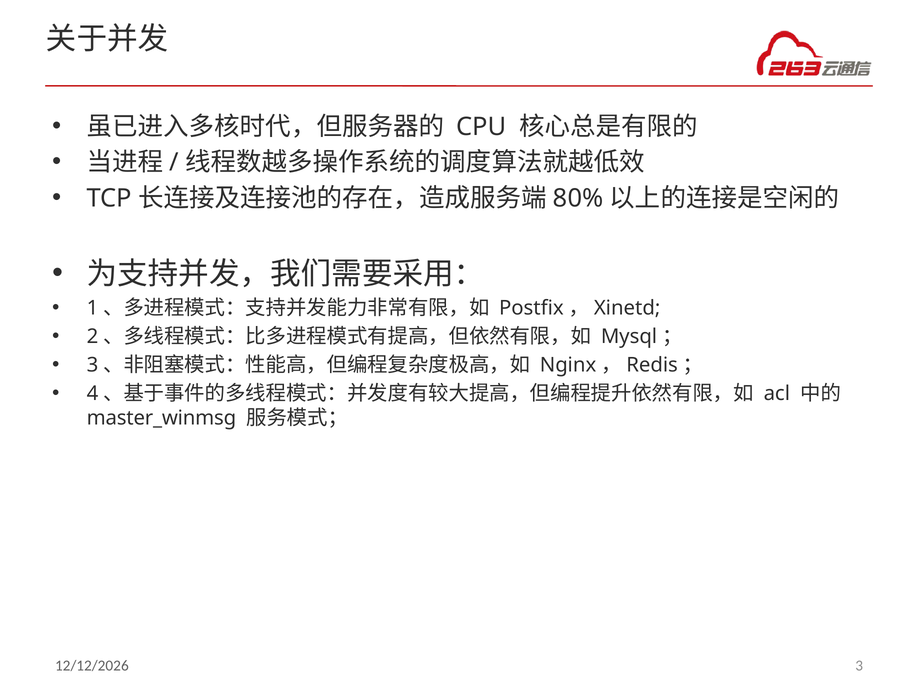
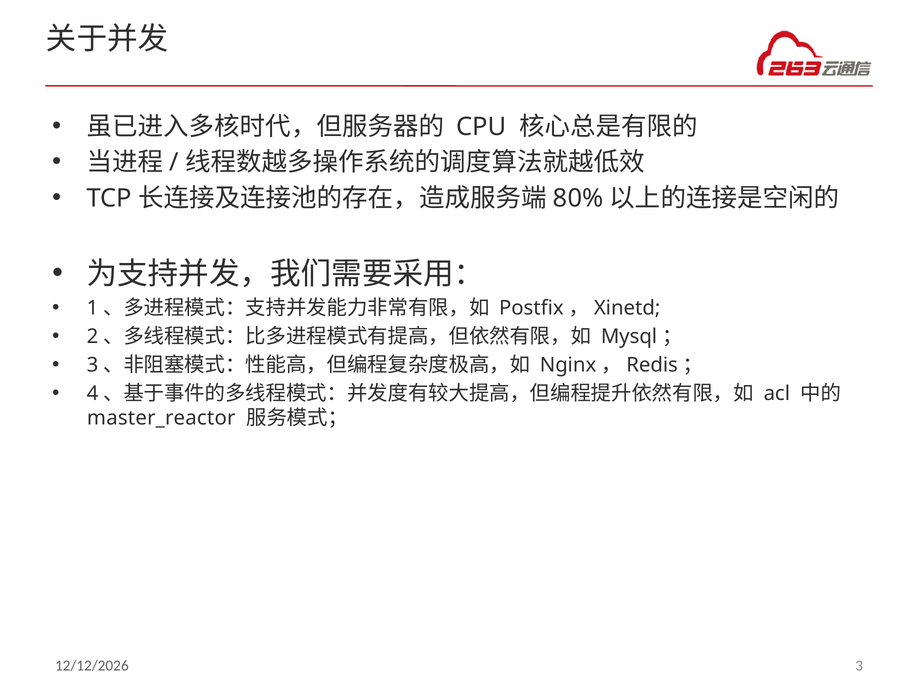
master_winmsg: master_winmsg -> master_reactor
